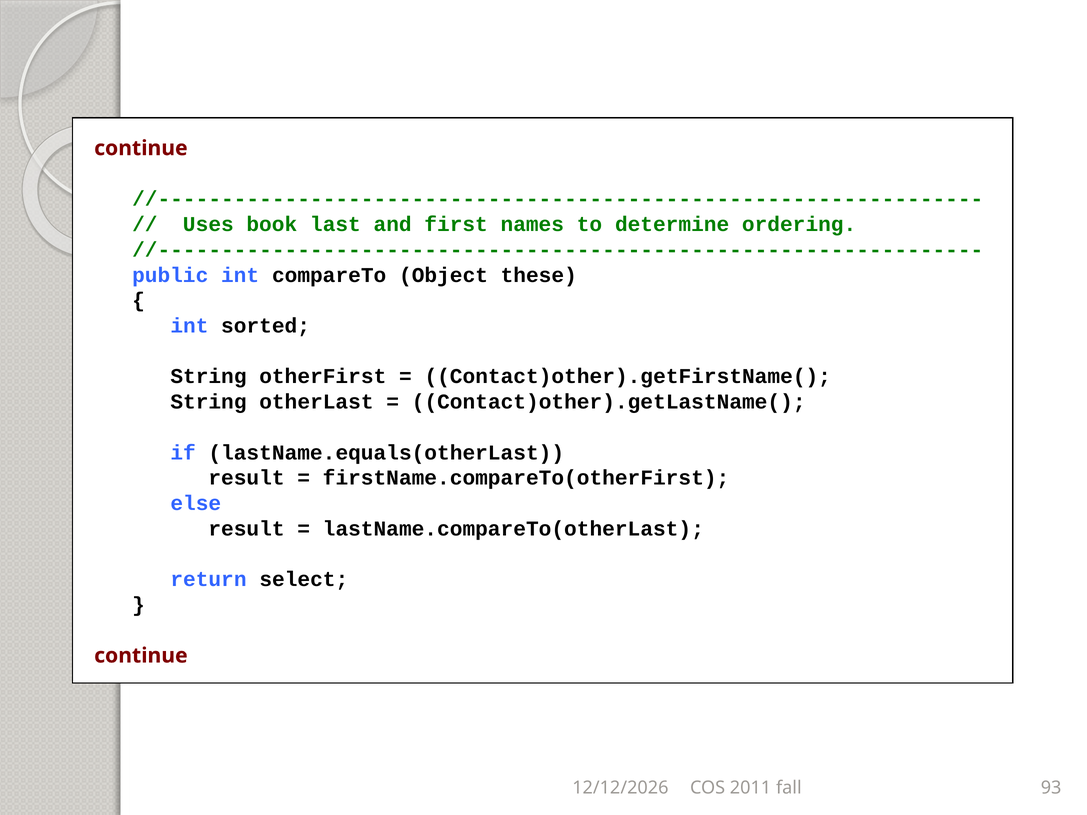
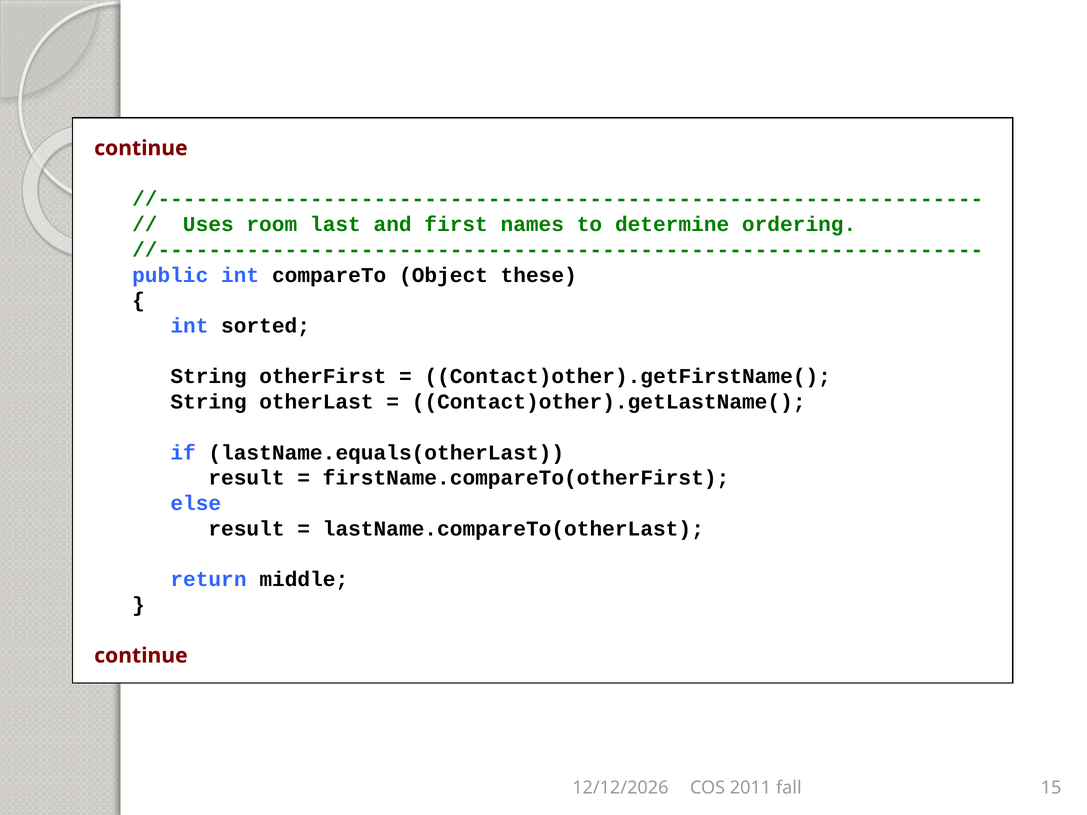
book: book -> room
select: select -> middle
93: 93 -> 15
